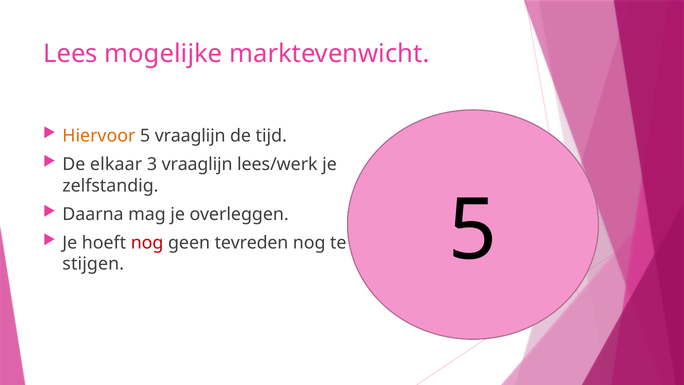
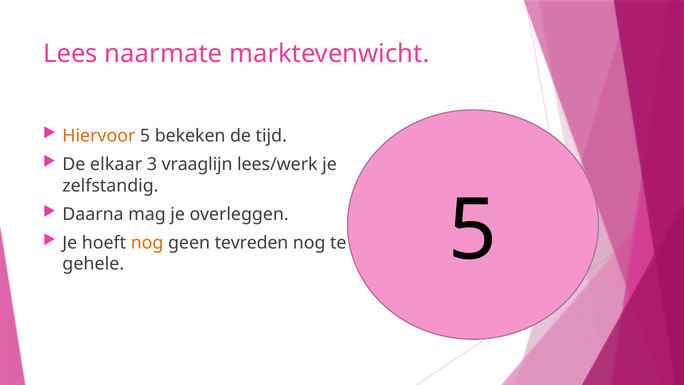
mogelijke: mogelijke -> naarmate
5 vraaglijn: vraaglijn -> bekeken
nog at (147, 242) colour: red -> orange
stijgen: stijgen -> gehele
